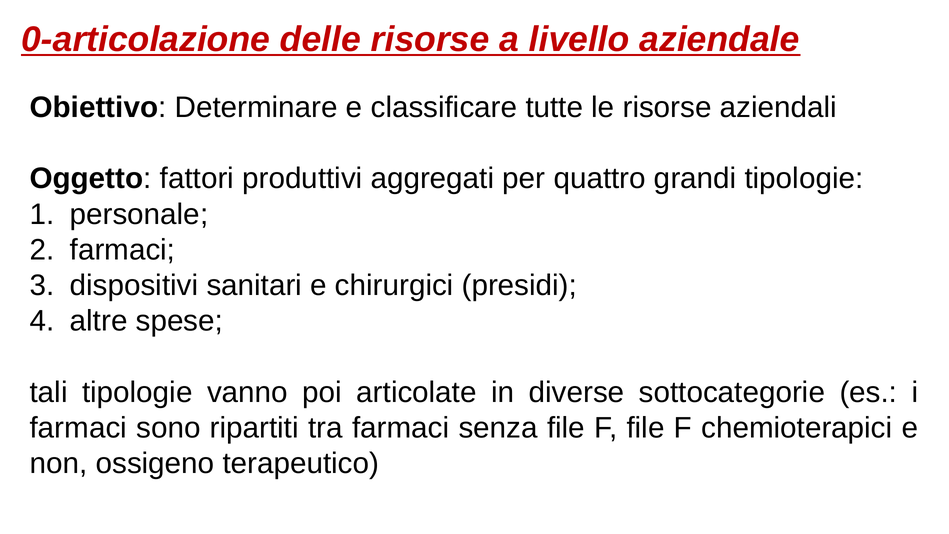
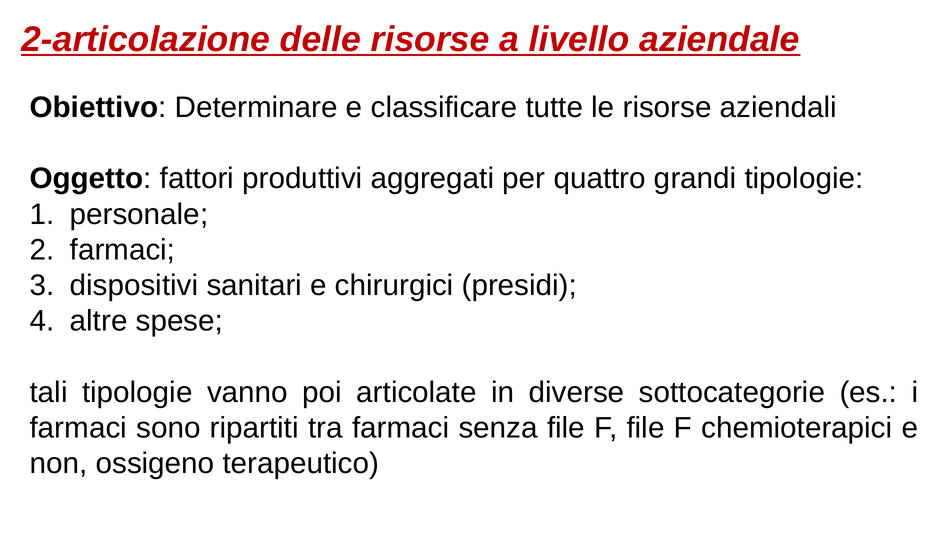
0-articolazione: 0-articolazione -> 2-articolazione
